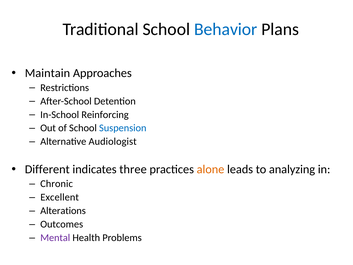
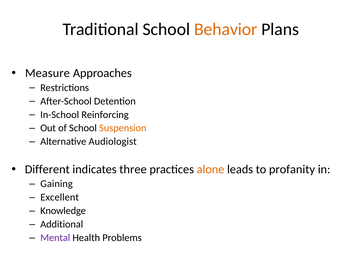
Behavior colour: blue -> orange
Maintain: Maintain -> Measure
Suspension colour: blue -> orange
analyzing: analyzing -> profanity
Chronic: Chronic -> Gaining
Alterations: Alterations -> Knowledge
Outcomes: Outcomes -> Additional
